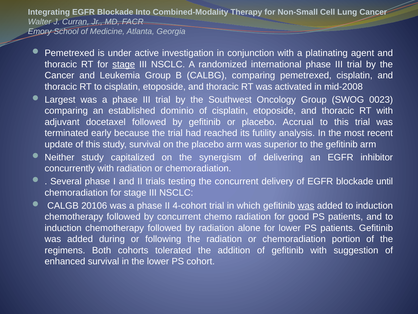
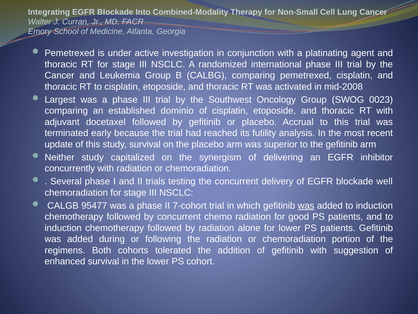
stage at (124, 64) underline: present -> none
until: until -> well
20106: 20106 -> 95477
4-cohort: 4-cohort -> 7-cohort
